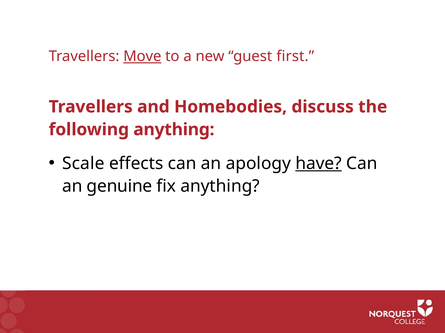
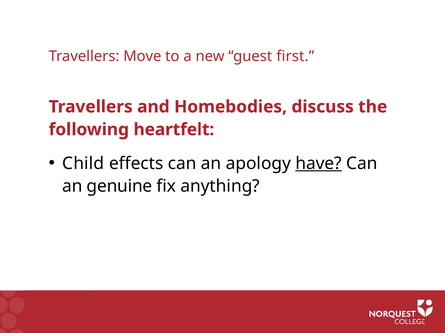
Move underline: present -> none
following anything: anything -> heartfelt
Scale: Scale -> Child
